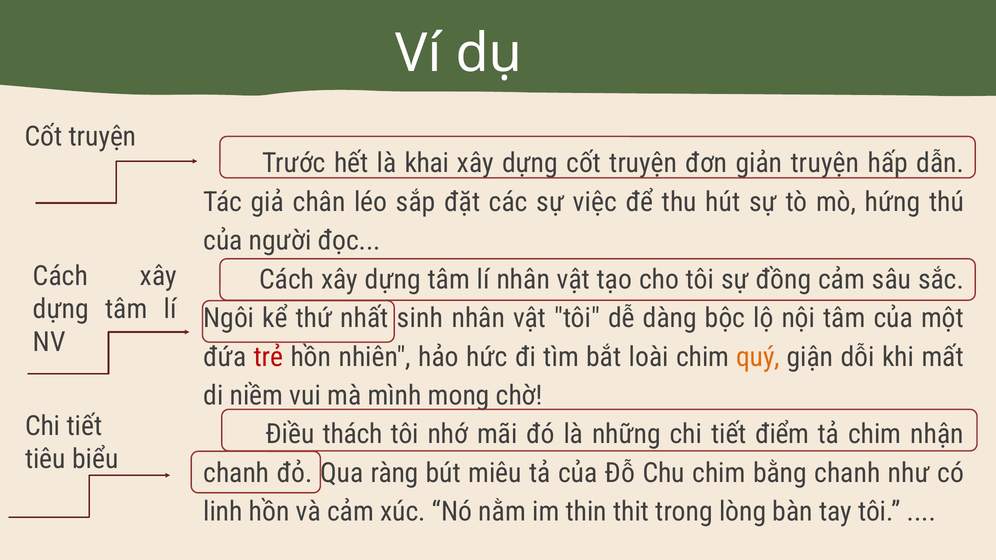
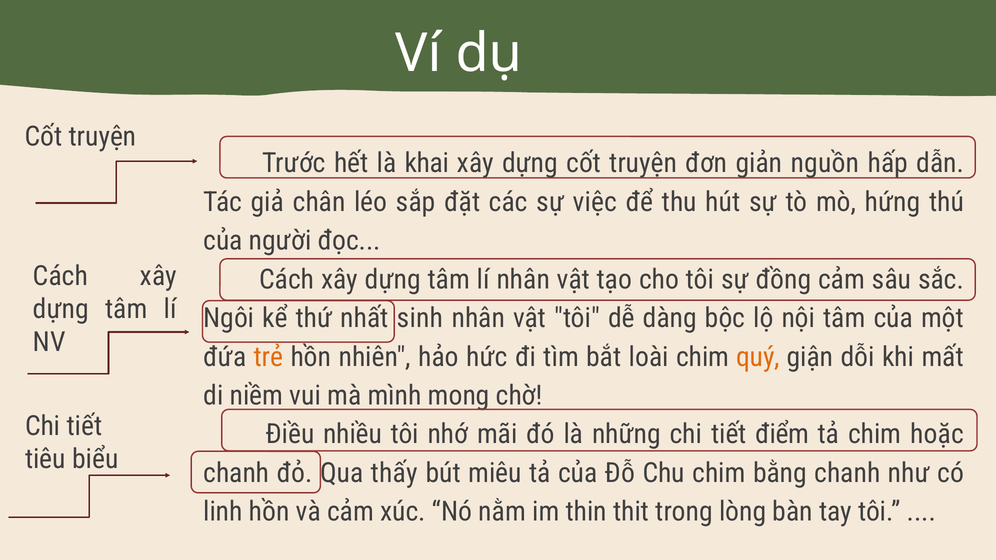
giản truyện: truyện -> nguồn
trẻ colour: red -> orange
thách: thách -> nhiều
nhận: nhận -> hoặc
ràng: ràng -> thấy
